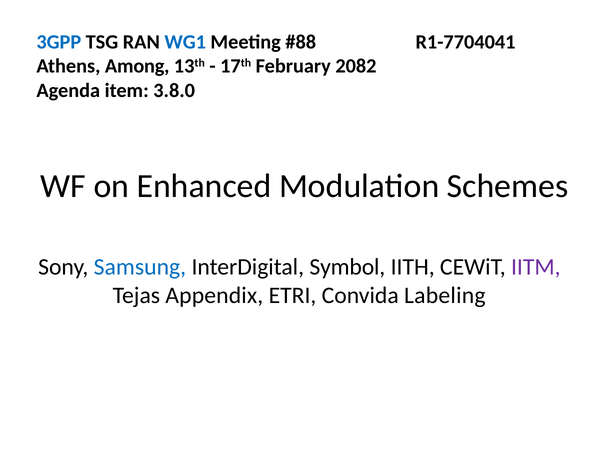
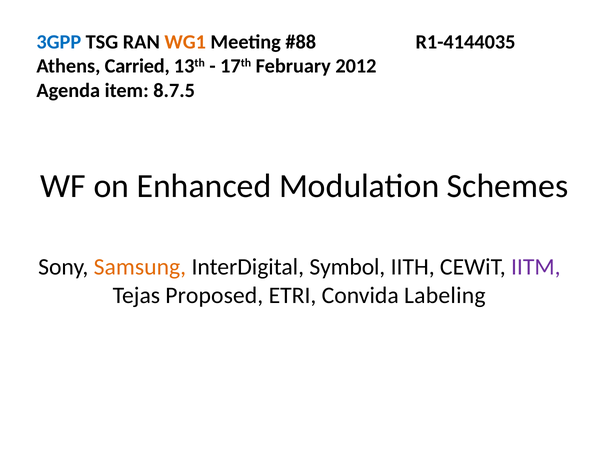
WG1 colour: blue -> orange
R1-7704041: R1-7704041 -> R1-4144035
Among: Among -> Carried
2082: 2082 -> 2012
3.8.0: 3.8.0 -> 8.7.5
Samsung colour: blue -> orange
Appendix: Appendix -> Proposed
